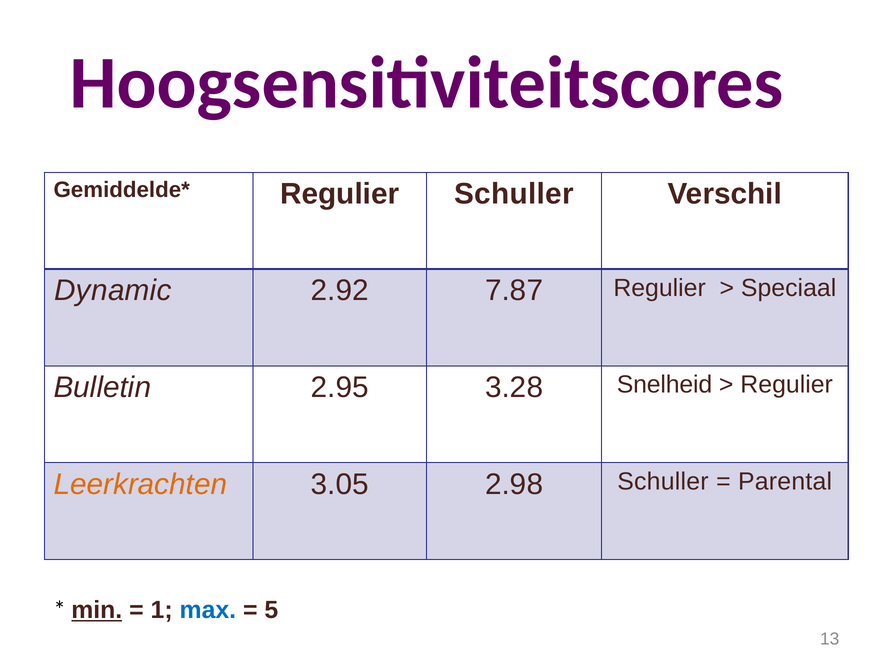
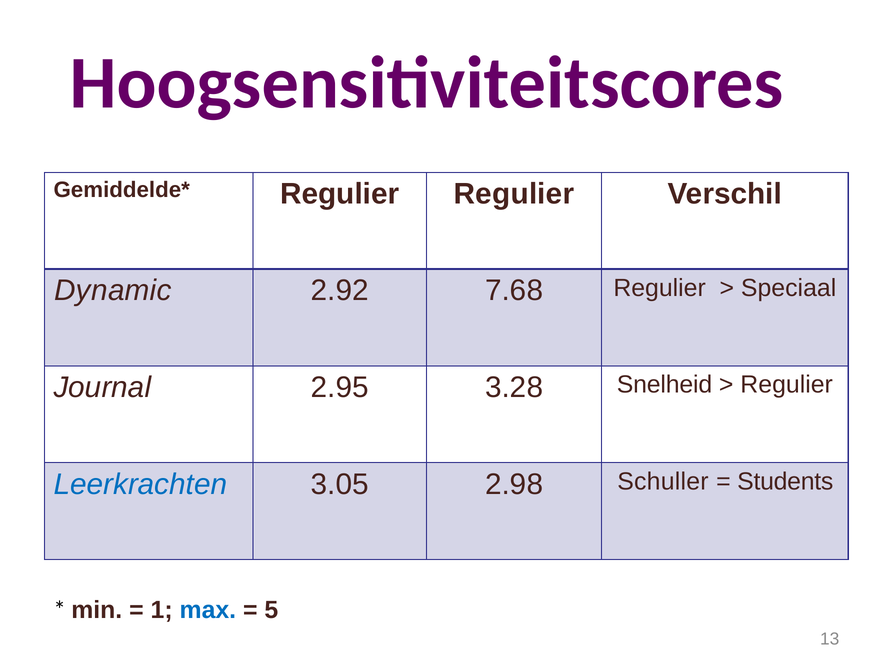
Regulier Schuller: Schuller -> Regulier
7.87: 7.87 -> 7.68
Bulletin: Bulletin -> Journal
Leerkrachten colour: orange -> blue
Parental: Parental -> Students
min underline: present -> none
